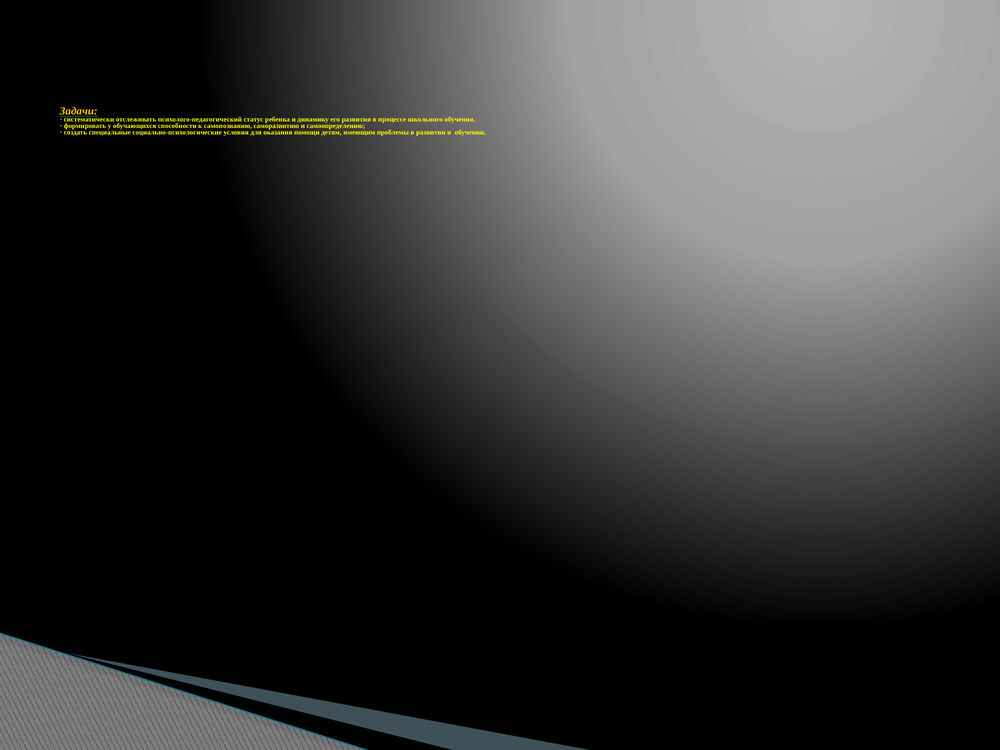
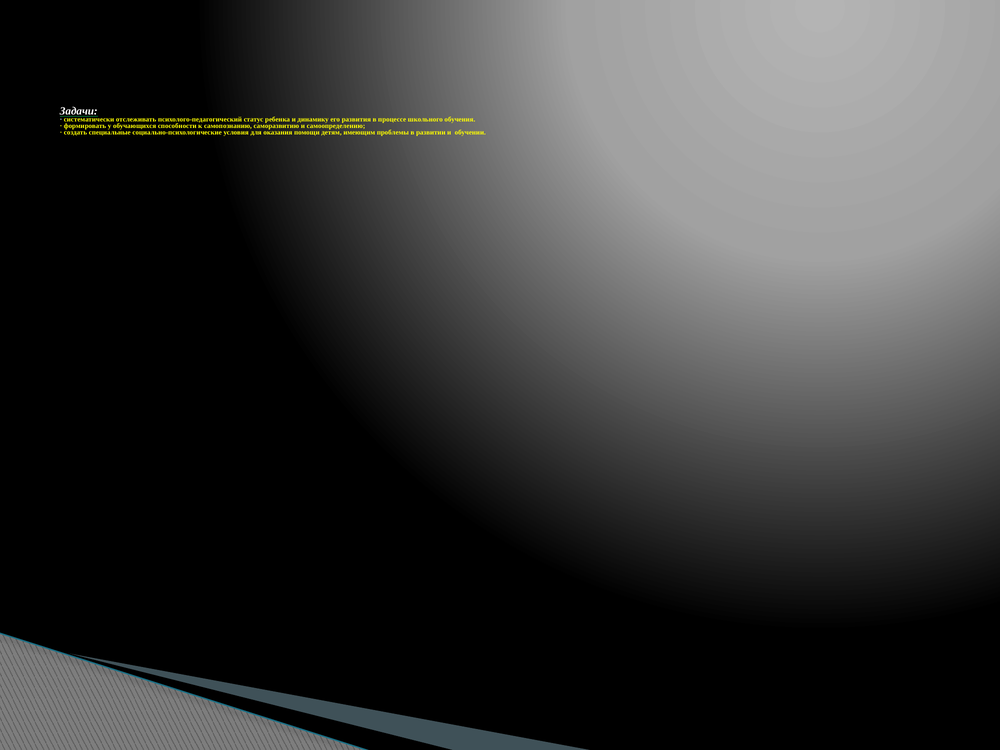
Задачи colour: yellow -> white
